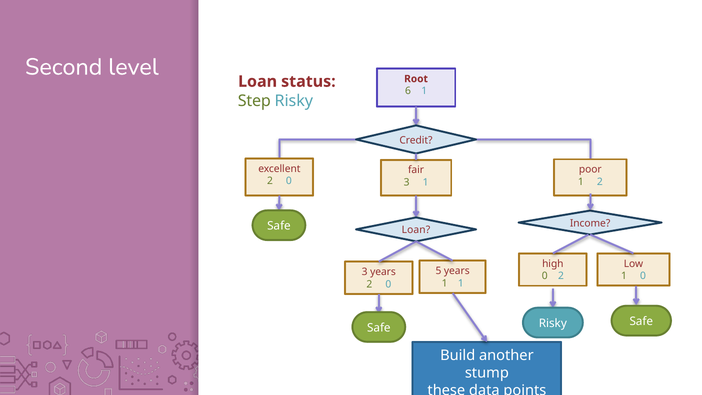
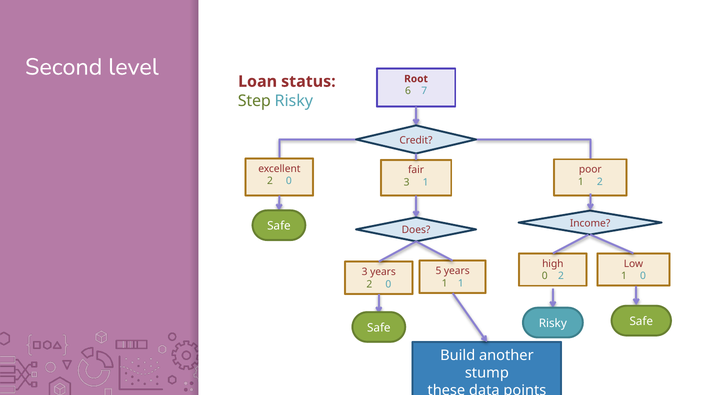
6 1: 1 -> 7
Loan at (416, 230): Loan -> Does
